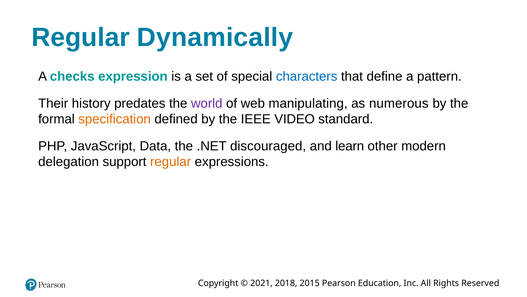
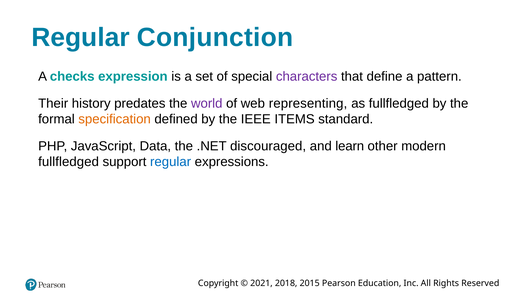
Dynamically: Dynamically -> Conjunction
characters colour: blue -> purple
manipulating: manipulating -> representing
as numerous: numerous -> fullfledged
VIDEO: VIDEO -> ITEMS
delegation at (69, 162): delegation -> fullfledged
regular at (171, 162) colour: orange -> blue
